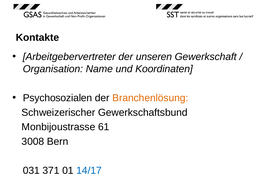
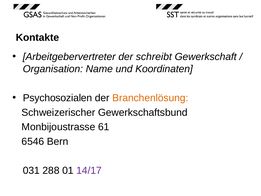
unseren: unseren -> schreibt
3008: 3008 -> 6546
371: 371 -> 288
14/17 colour: blue -> purple
